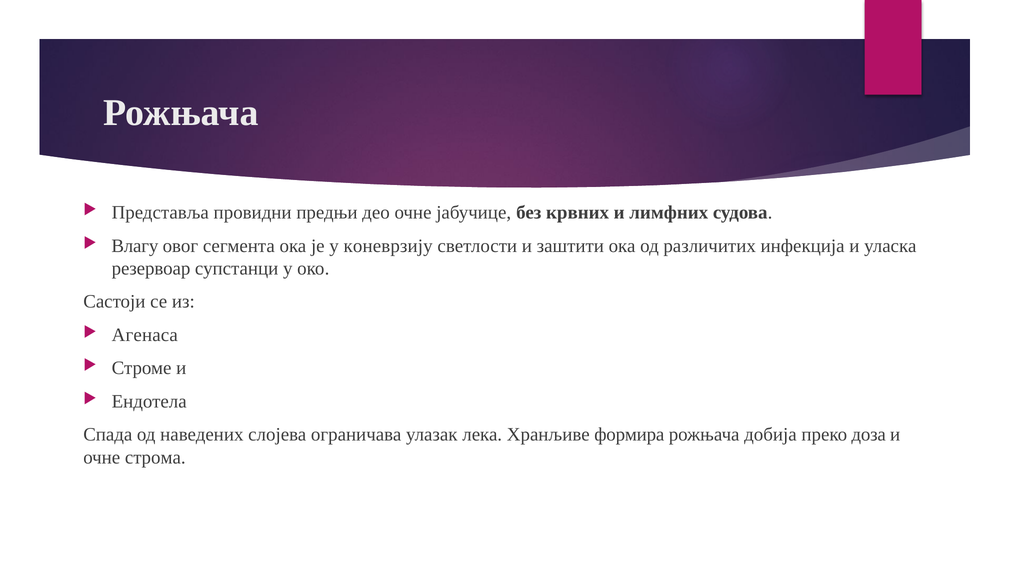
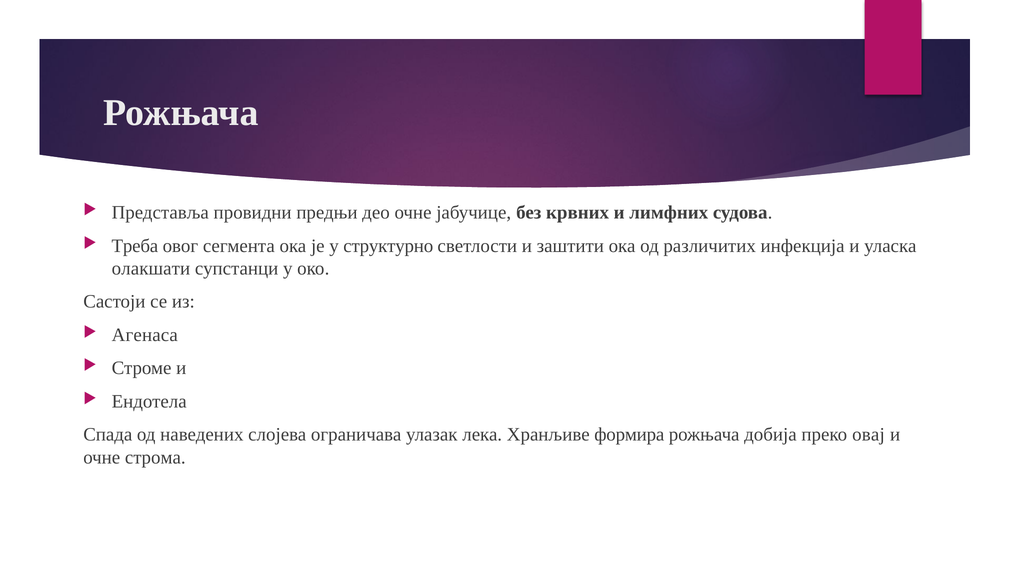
Влагу: Влагу -> Треба
коневрзију: коневрзију -> структурно
резервоар: резервоар -> олакшати
доза: доза -> овај
